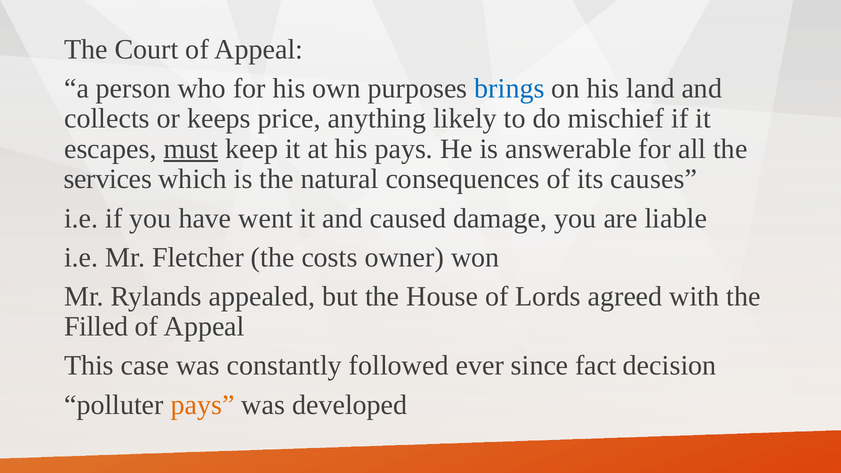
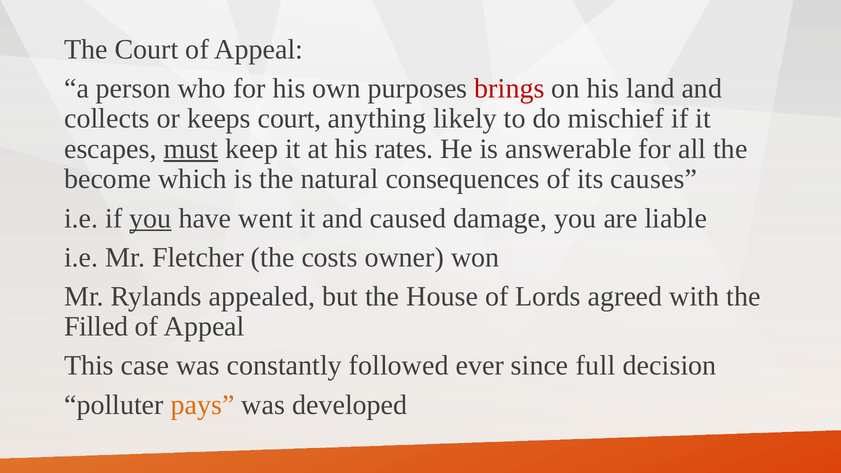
brings colour: blue -> red
keeps price: price -> court
his pays: pays -> rates
services: services -> become
you at (150, 218) underline: none -> present
fact: fact -> full
